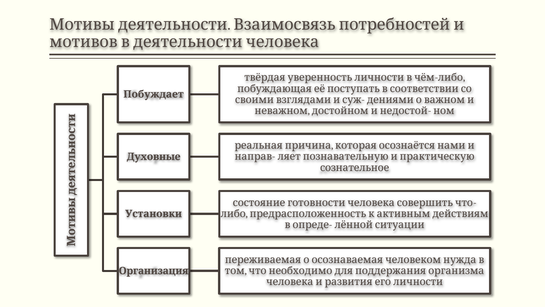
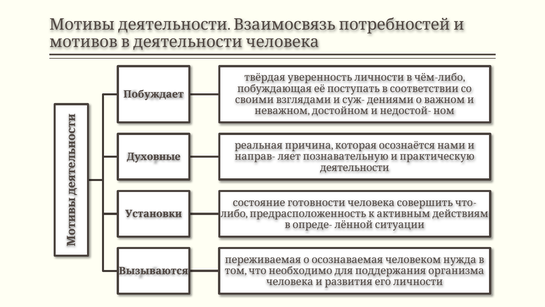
сознательное: сознательное -> деятельности
Организация: Организация -> Вызываются
